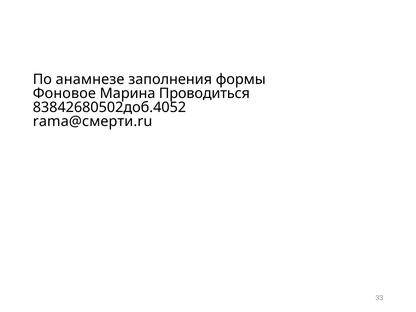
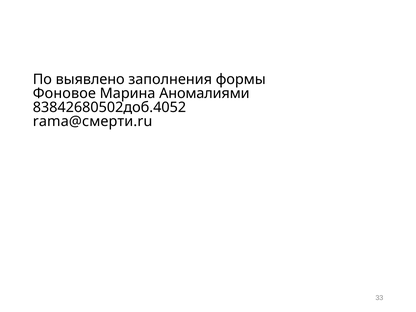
анамнезе: анамнезе -> выявлено
Проводиться: Проводиться -> Аномалиями
